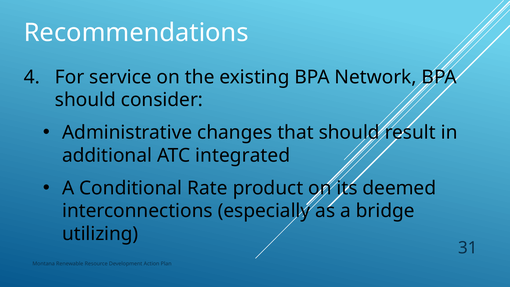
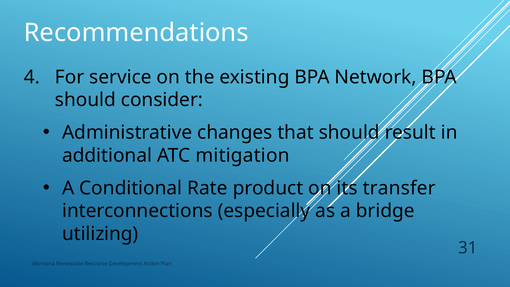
integrated: integrated -> mitigation
deemed: deemed -> transfer
